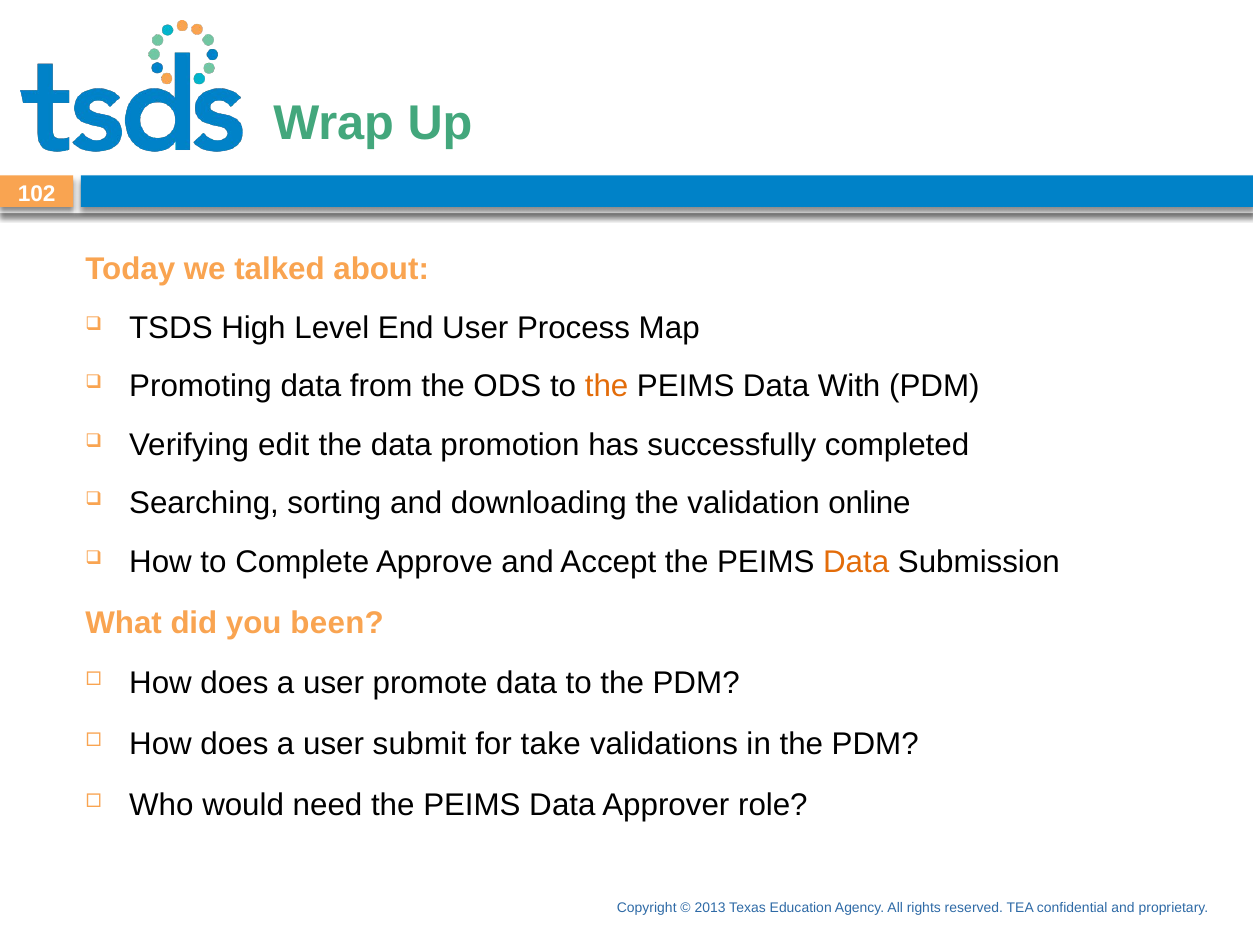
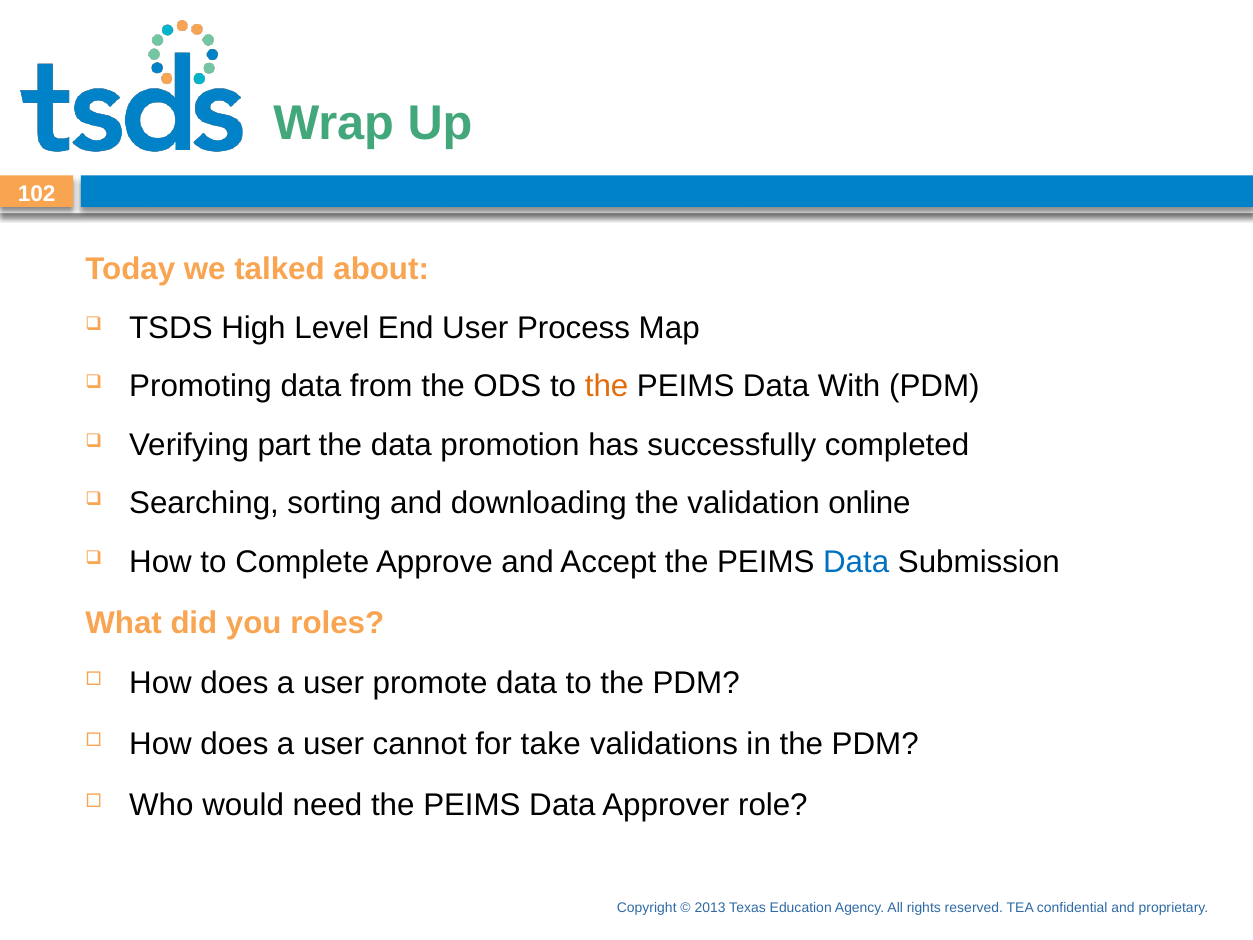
Verifying edit: edit -> part
Data at (856, 562) colour: orange -> blue
been: been -> roles
submit: submit -> cannot
